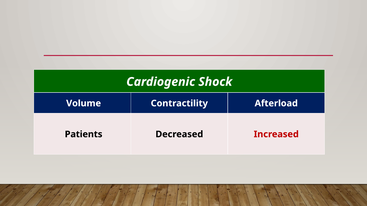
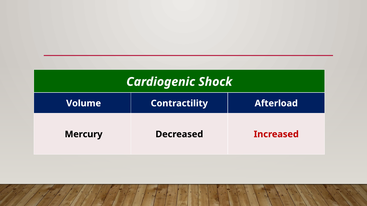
Patients: Patients -> Mercury
